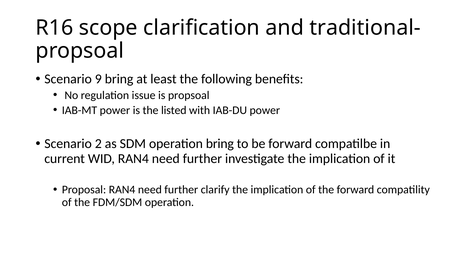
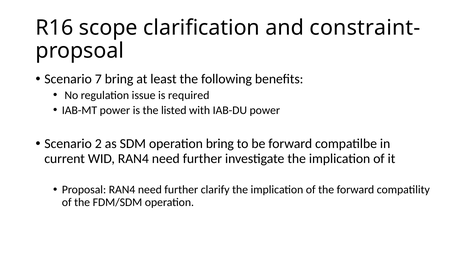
traditional-: traditional- -> constraint-
9: 9 -> 7
is propsoal: propsoal -> required
